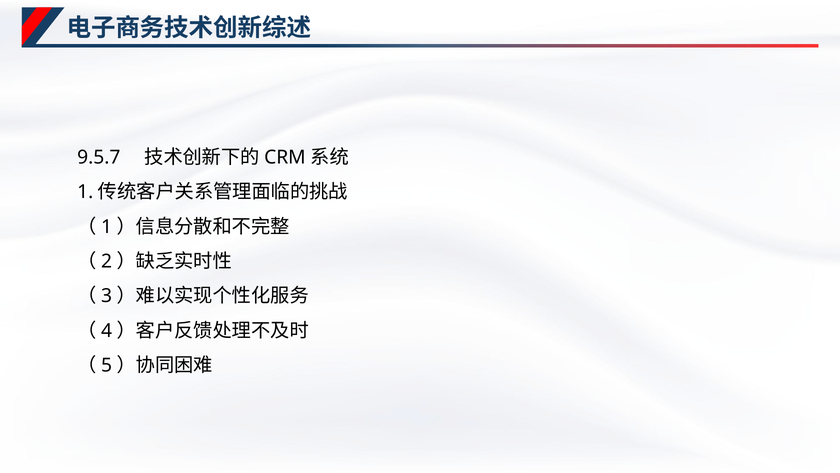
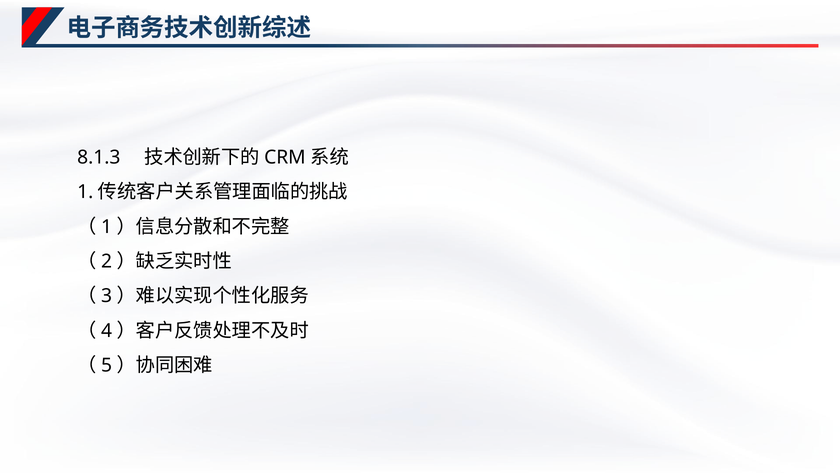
9.5.7: 9.5.7 -> 8.1.3
